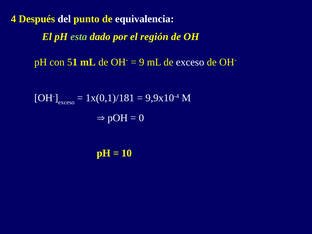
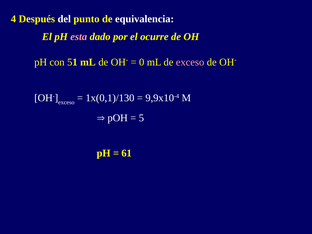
esta colour: light green -> pink
región: región -> ocurre
9: 9 -> 0
exceso at (190, 62) colour: white -> pink
1x(0,1)/181: 1x(0,1)/181 -> 1x(0,1)/130
0: 0 -> 5
10: 10 -> 61
